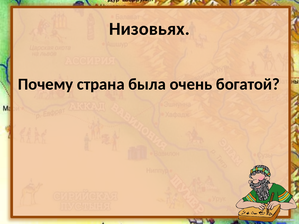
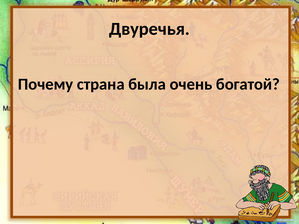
Низовьях: Низовьях -> Двуречья
